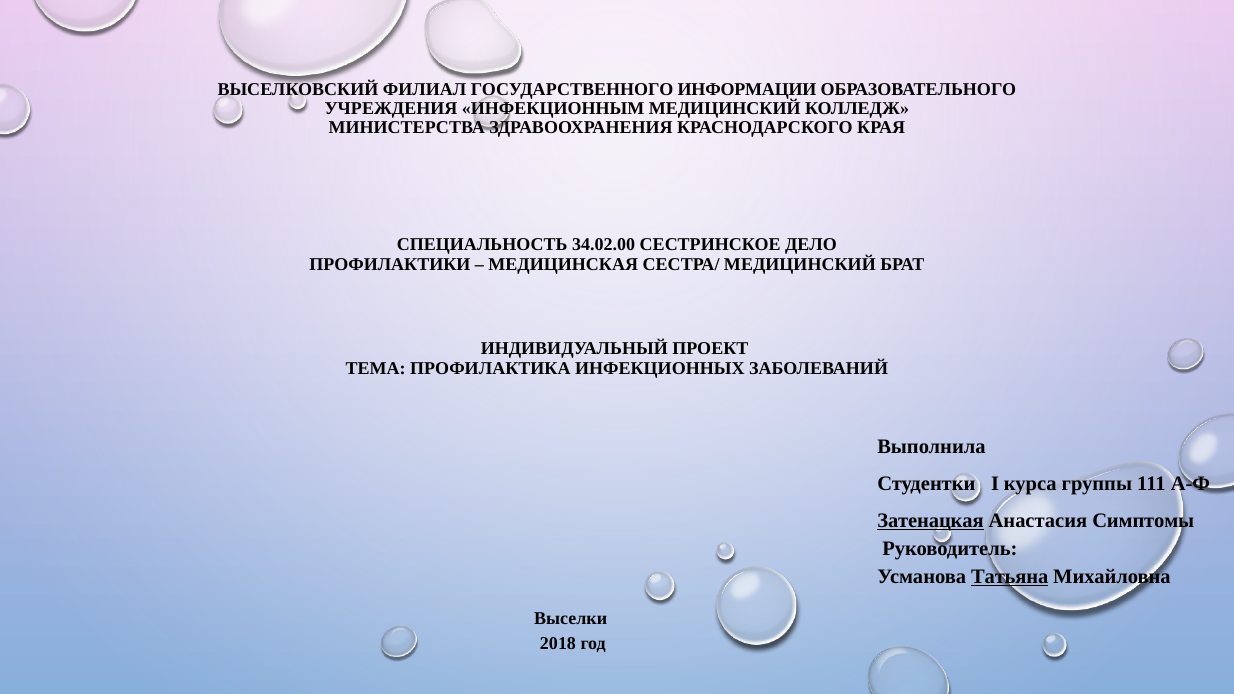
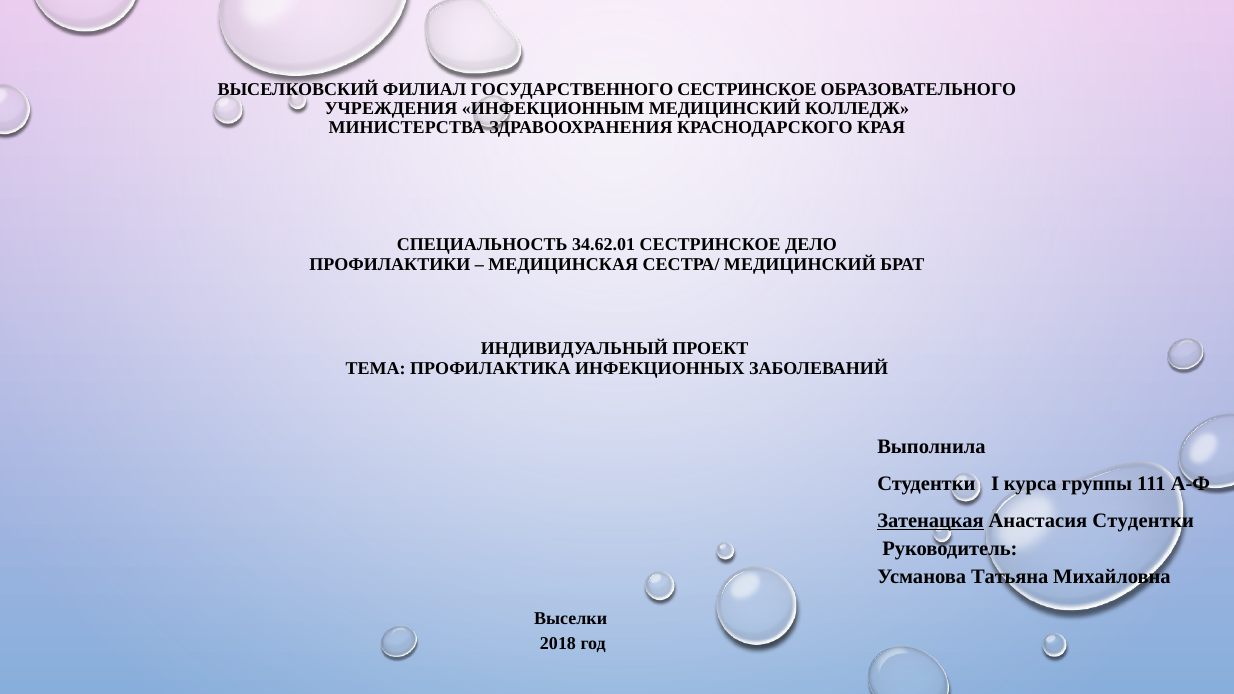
ГОСУДАРСТВЕННОГО ИНФОРМАЦИИ: ИНФОРМАЦИИ -> СЕСТРИНСКОЕ
34.02.00: 34.02.00 -> 34.62.01
Анастасия Симптомы: Симптомы -> Студентки
Татьяна underline: present -> none
